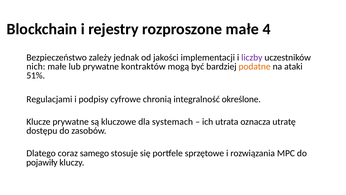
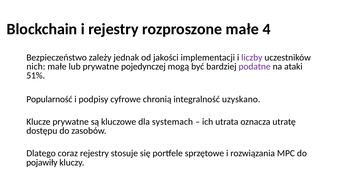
kontraktów: kontraktów -> pojedynczej
podatne colour: orange -> purple
Regulacjami: Regulacjami -> Popularność
określone: określone -> uzyskano
coraz samego: samego -> rejestry
